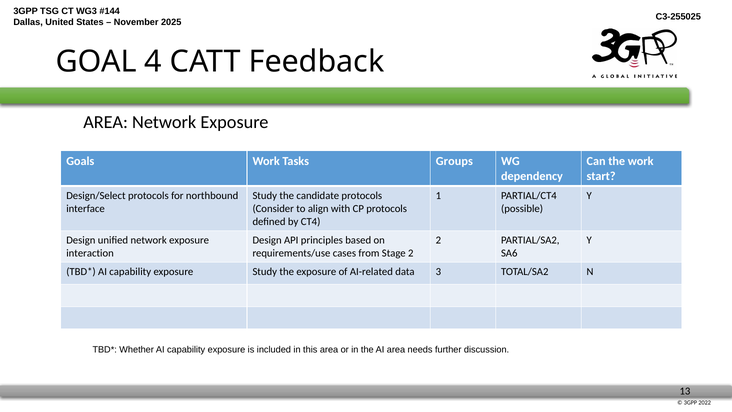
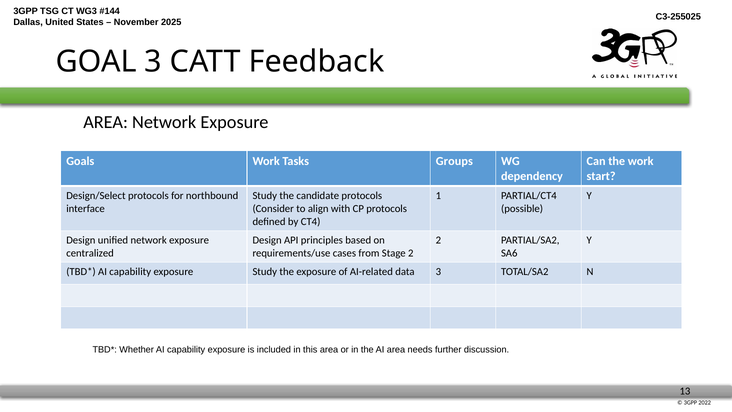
GOAL 4: 4 -> 3
interaction: interaction -> centralized
